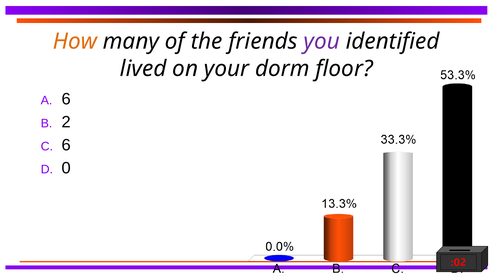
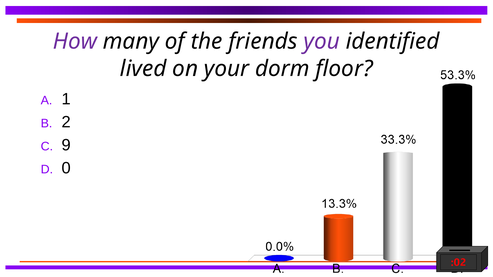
How colour: orange -> purple
6 at (66, 99): 6 -> 1
6 at (66, 145): 6 -> 9
